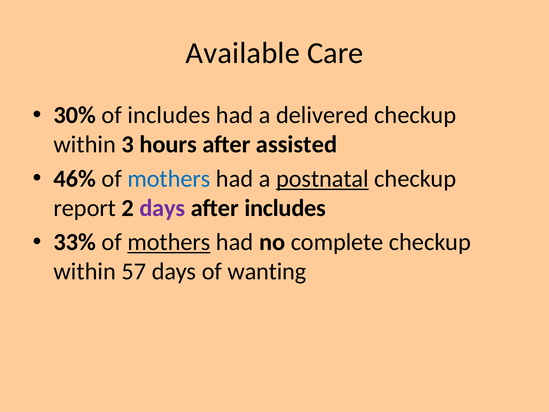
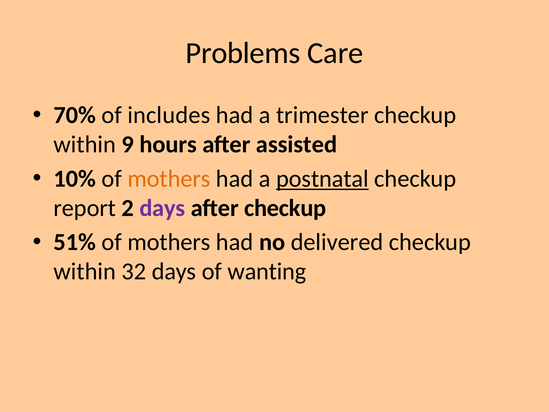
Available: Available -> Problems
30%: 30% -> 70%
delivered: delivered -> trimester
3: 3 -> 9
46%: 46% -> 10%
mothers at (169, 179) colour: blue -> orange
after includes: includes -> checkup
33%: 33% -> 51%
mothers at (169, 242) underline: present -> none
complete: complete -> delivered
57: 57 -> 32
